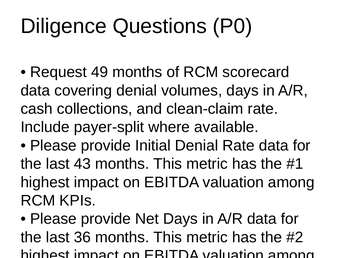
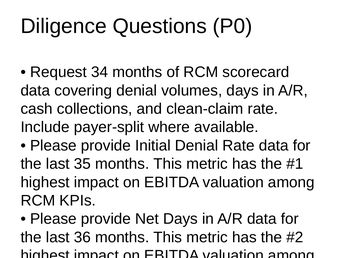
49: 49 -> 34
43: 43 -> 35
